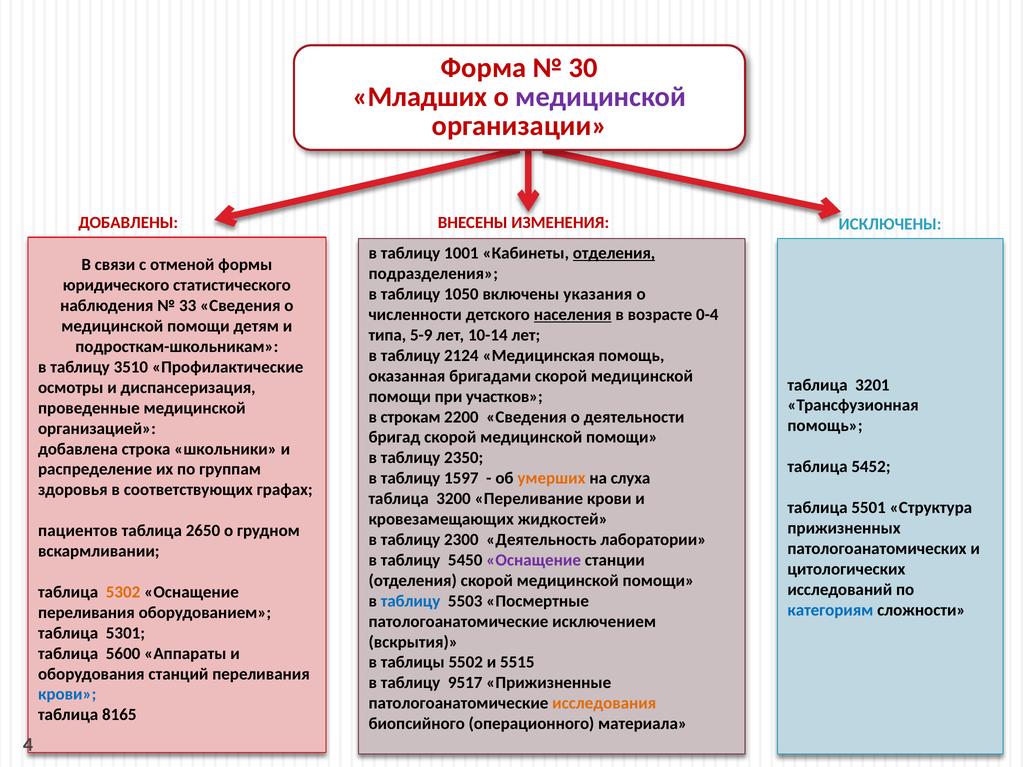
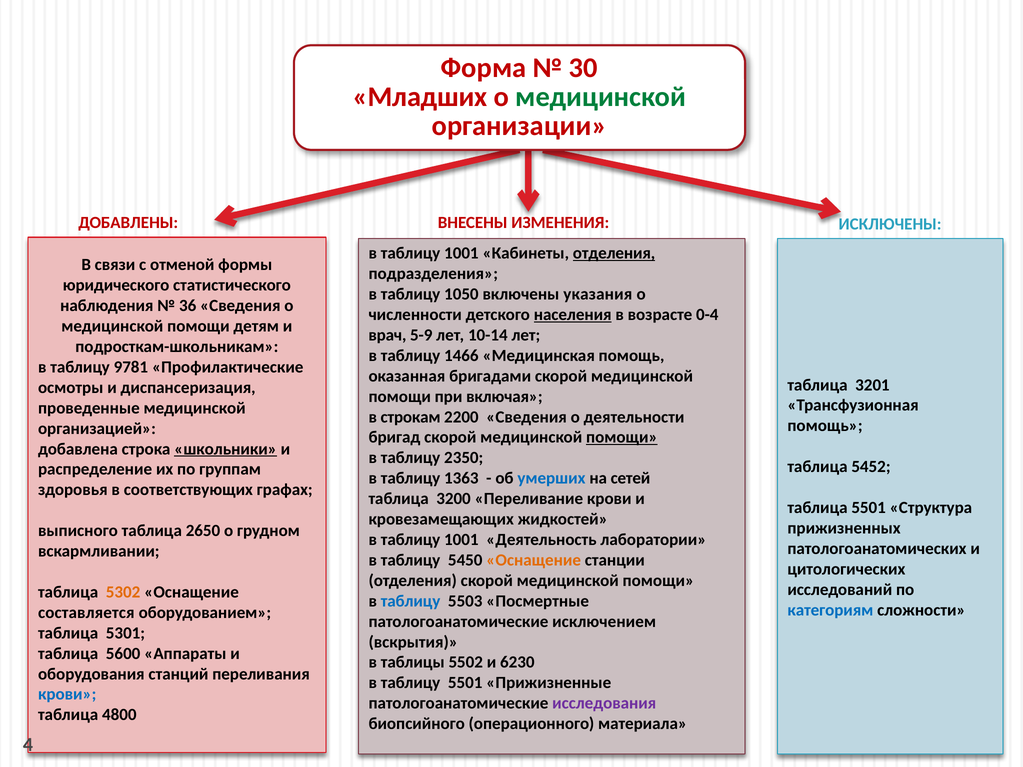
медицинской at (601, 97) colour: purple -> green
33: 33 -> 36
типа: типа -> врач
2124: 2124 -> 1466
3510: 3510 -> 9781
участков: участков -> включая
помощи at (622, 437) underline: none -> present
школьники underline: none -> present
1597: 1597 -> 1363
умерших colour: orange -> blue
слуха: слуха -> сетей
пациентов: пациентов -> выписного
2300 at (461, 540): 2300 -> 1001
Оснащение at (534, 560) colour: purple -> orange
переливания at (86, 613): переливания -> составляется
5515: 5515 -> 6230
таблицу 9517: 9517 -> 5501
исследования colour: orange -> purple
8165: 8165 -> 4800
